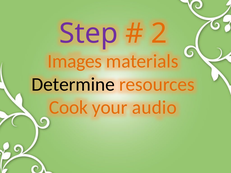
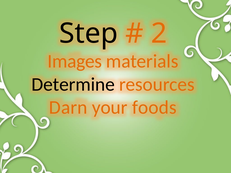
Step colour: purple -> black
Cook: Cook -> Darn
audio: audio -> foods
